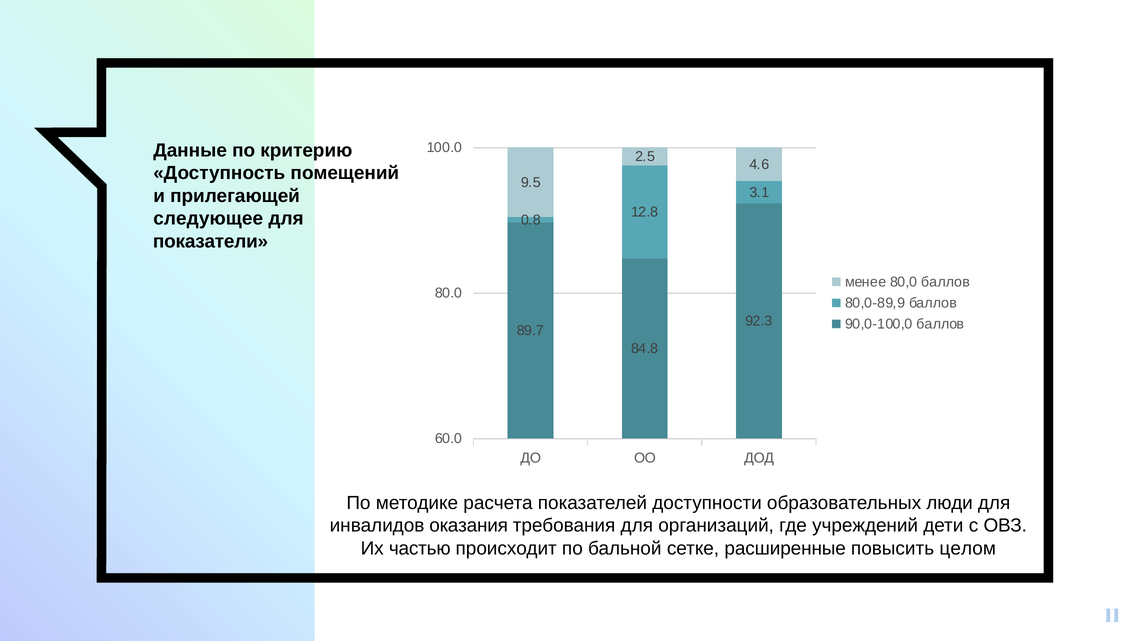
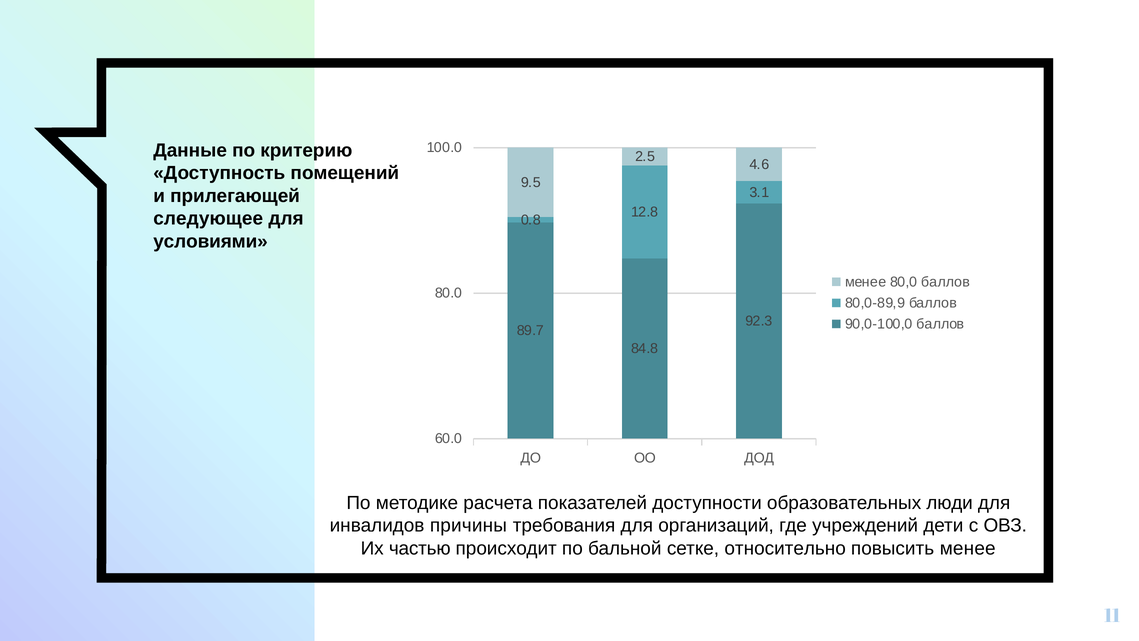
показатели: показатели -> условиями
оказания: оказания -> причины
расширенные: расширенные -> относительно
повысить целом: целом -> менее
